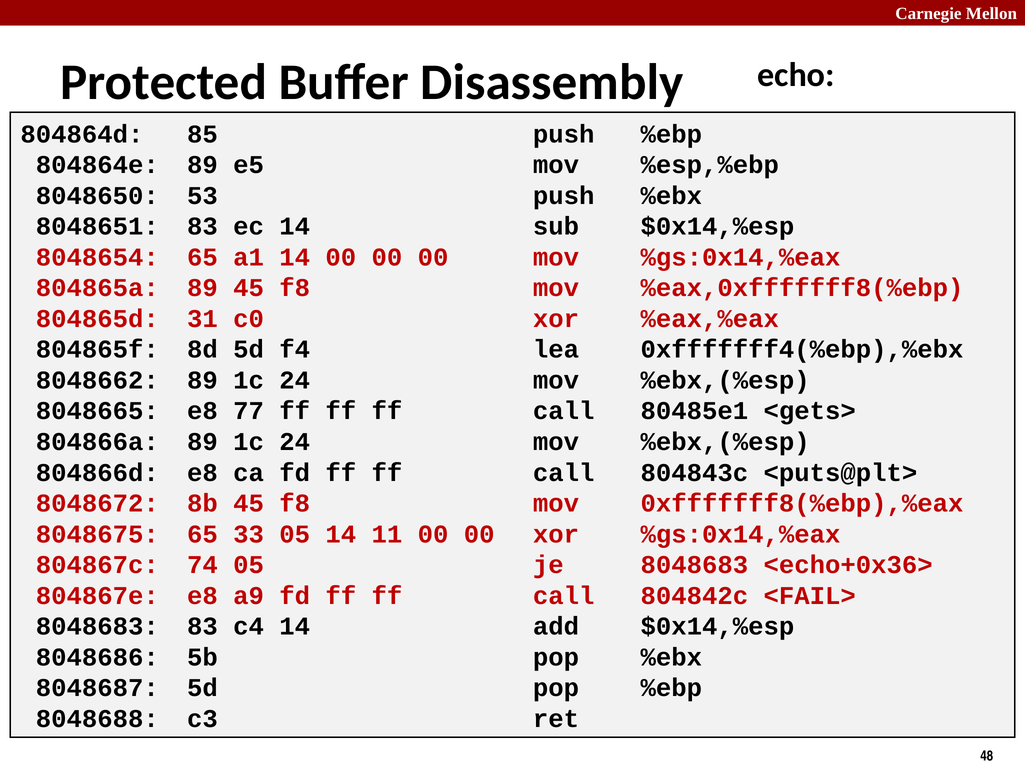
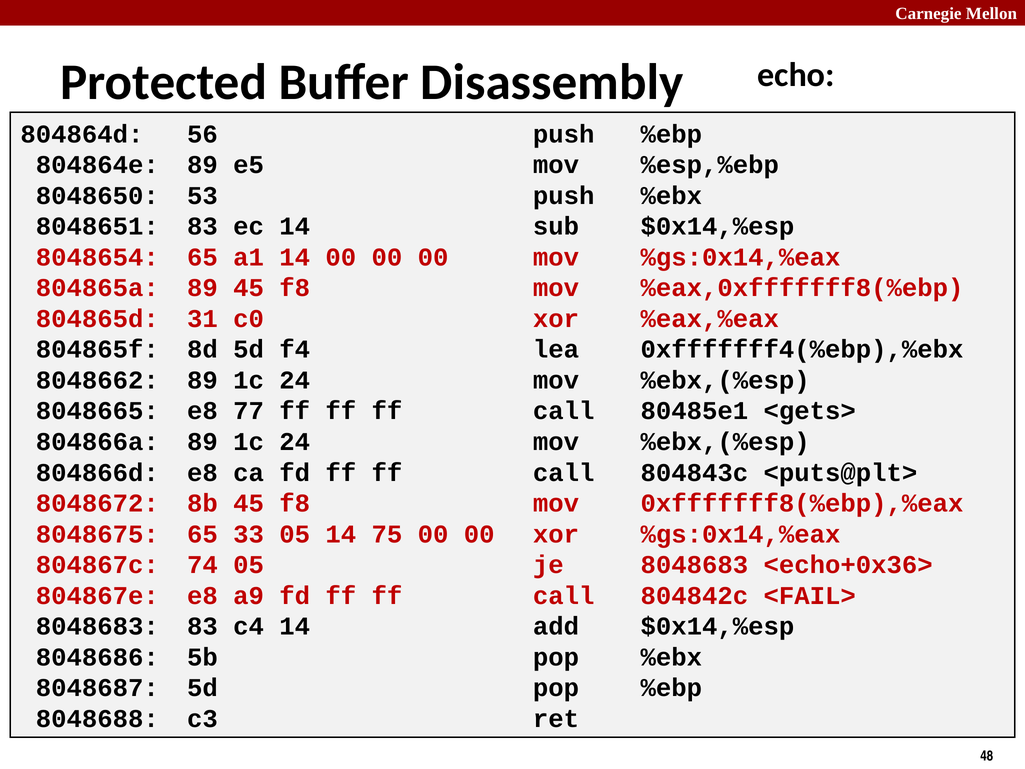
85: 85 -> 56
11: 11 -> 75
